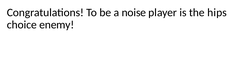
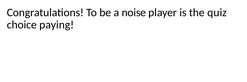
hips: hips -> quiz
enemy: enemy -> paying
